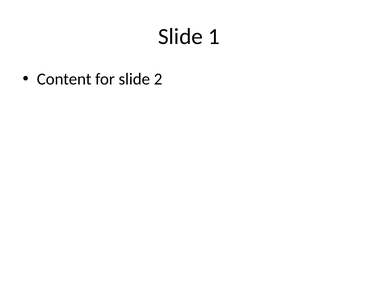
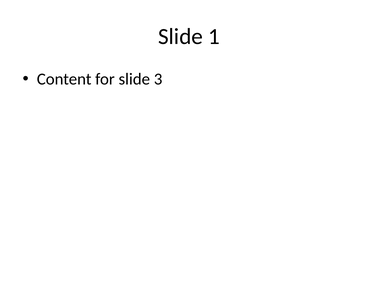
2: 2 -> 3
